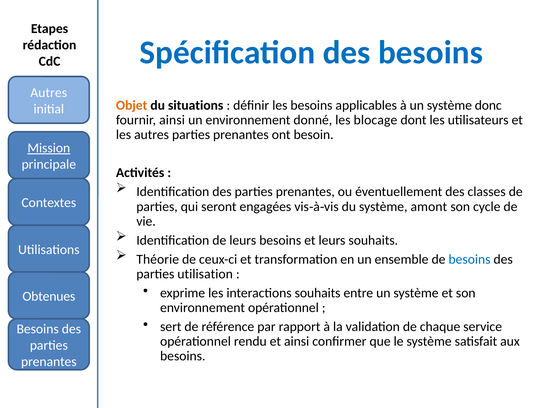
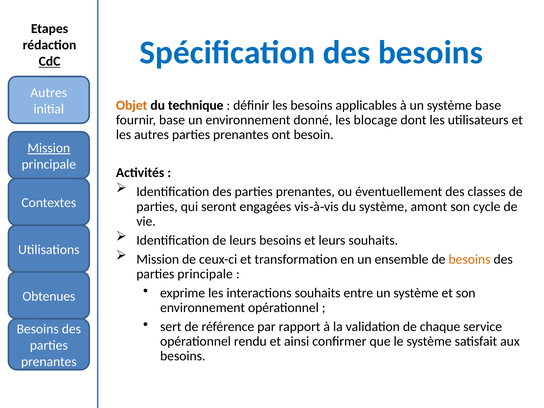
CdC underline: none -> present
situations: situations -> technique
système donc: donc -> base
fournir ainsi: ainsi -> base
Théorie at (158, 259): Théorie -> Mission
besoins at (470, 259) colour: blue -> orange
parties utilisation: utilisation -> principale
